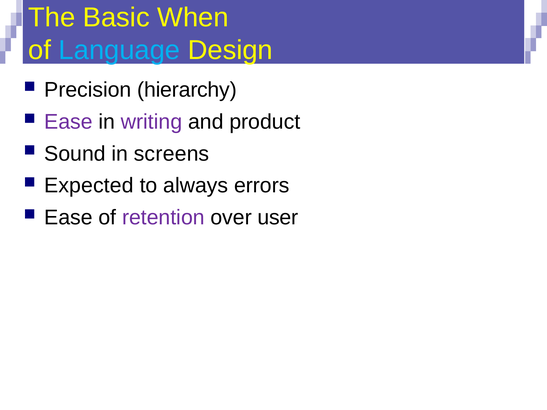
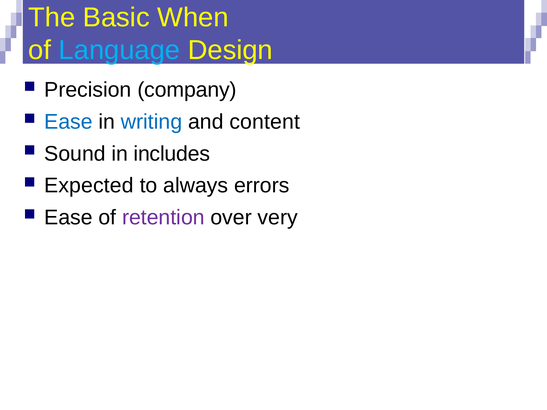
hierarchy: hierarchy -> company
Ease at (68, 122) colour: purple -> blue
writing colour: purple -> blue
product: product -> content
screens: screens -> includes
user: user -> very
